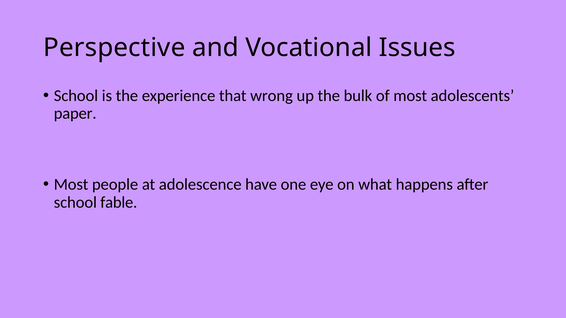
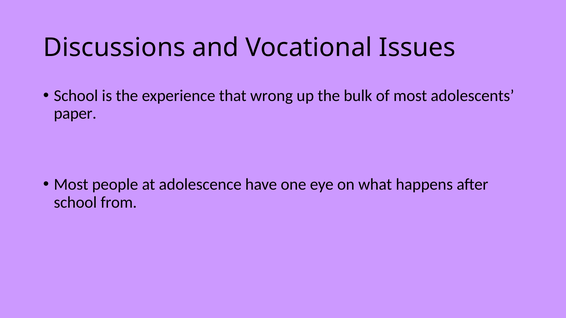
Perspective: Perspective -> Discussions
fable: fable -> from
